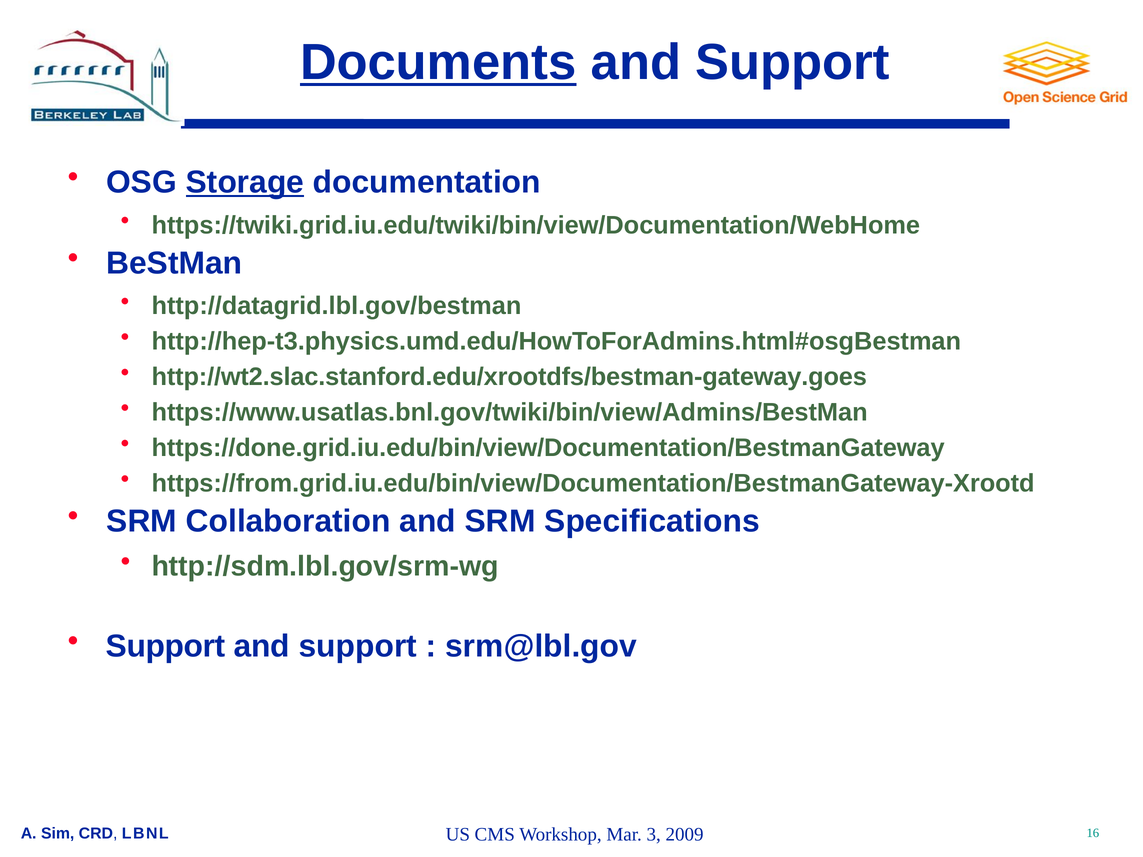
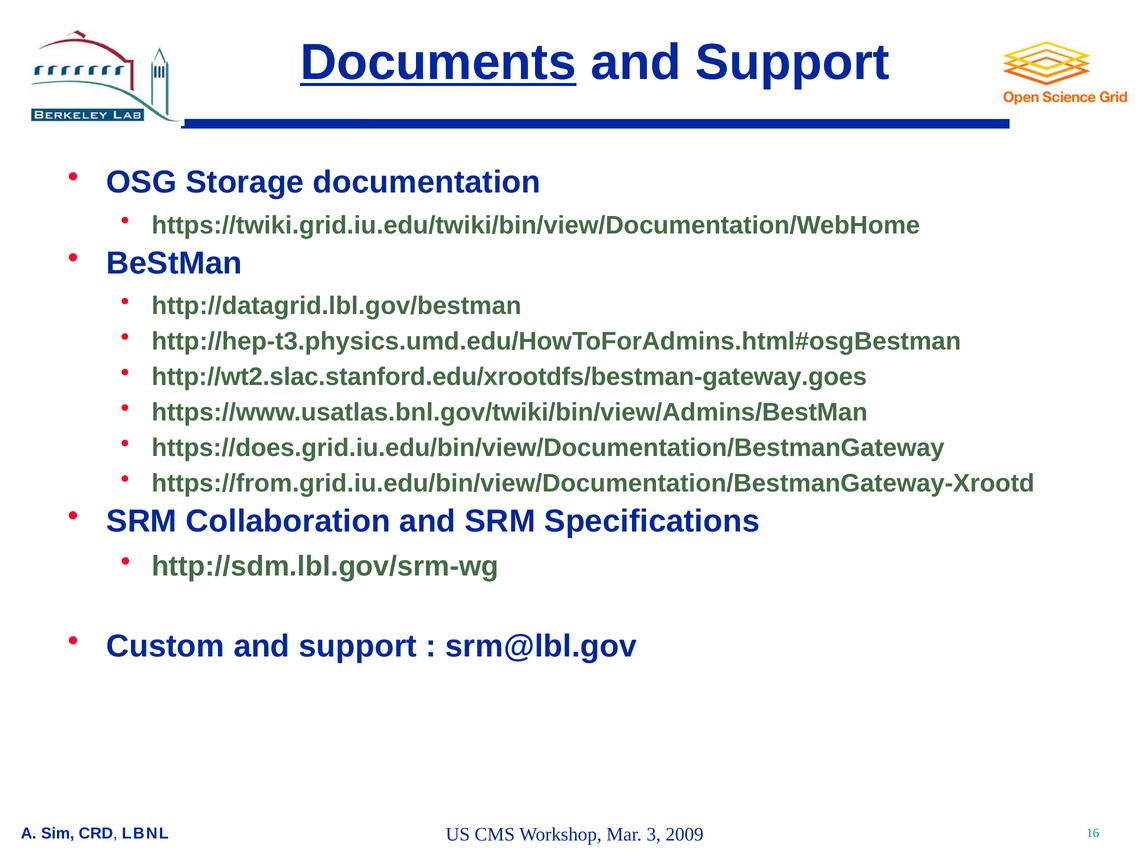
Storage underline: present -> none
https://done.grid.iu.edu/bin/view/Documentation/BestmanGateway: https://done.grid.iu.edu/bin/view/Documentation/BestmanGateway -> https://does.grid.iu.edu/bin/view/Documentation/BestmanGateway
Support at (166, 646): Support -> Custom
